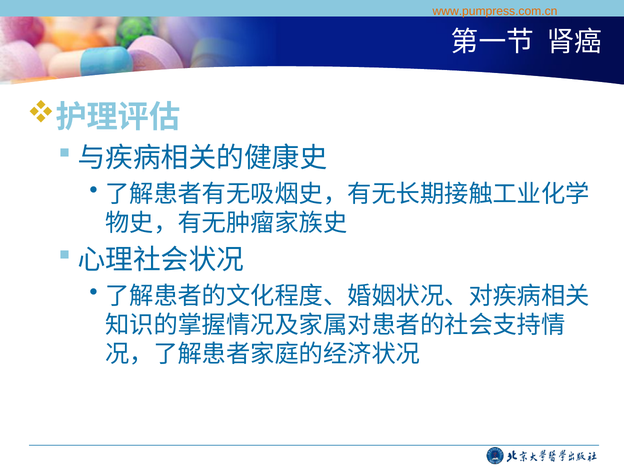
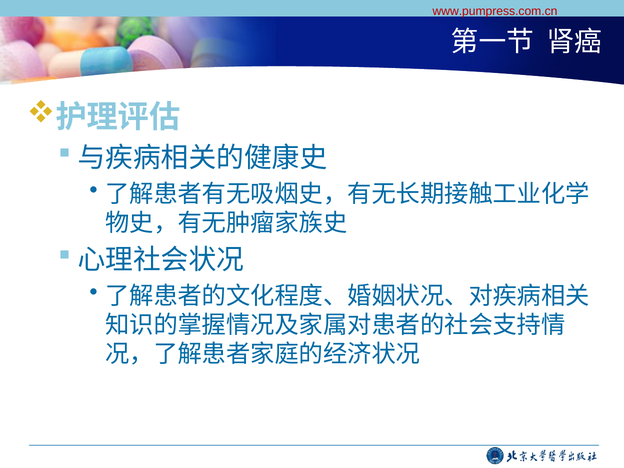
www.pumpress.com.cn colour: orange -> red
